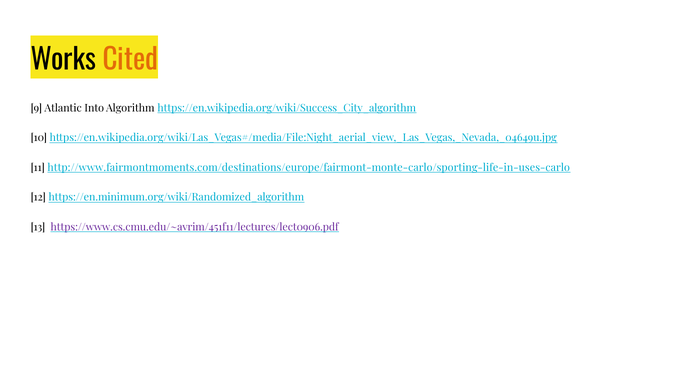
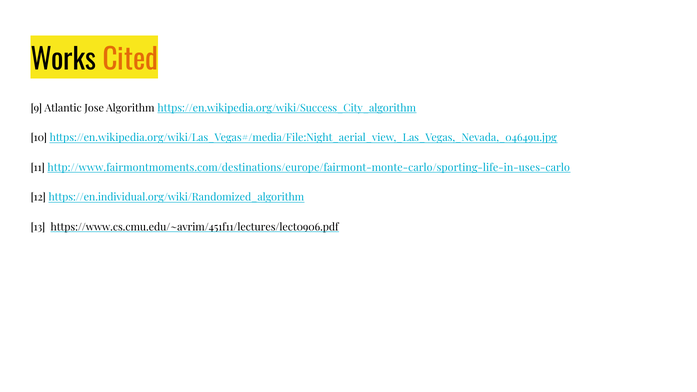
Into: Into -> Jose
https://en.minimum.org/wiki/Randomized_algorithm: https://en.minimum.org/wiki/Randomized_algorithm -> https://en.individual.org/wiki/Randomized_algorithm
https://www.cs.cmu.edu/~avrim/451f11/lectures/lect0906.pdf colour: purple -> black
